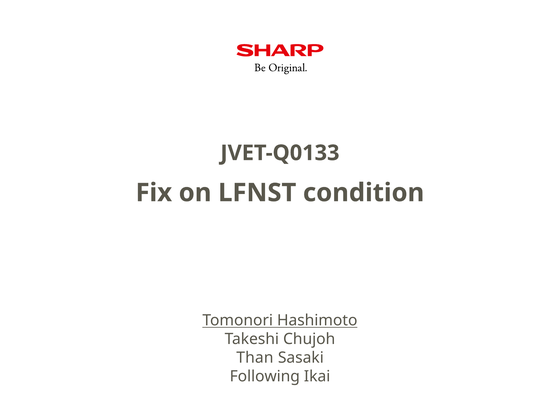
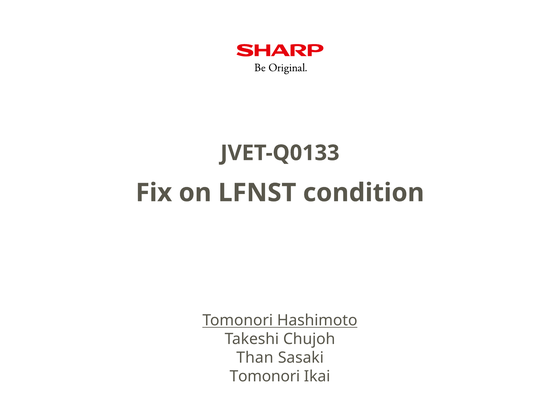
Following at (265, 376): Following -> Tomonori
